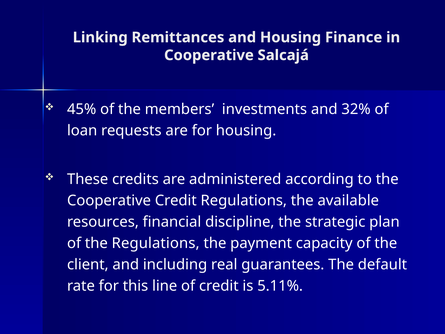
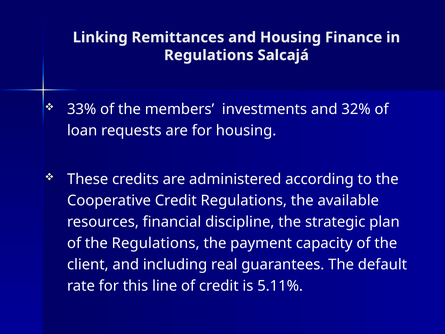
Cooperative at (209, 55): Cooperative -> Regulations
45%: 45% -> 33%
